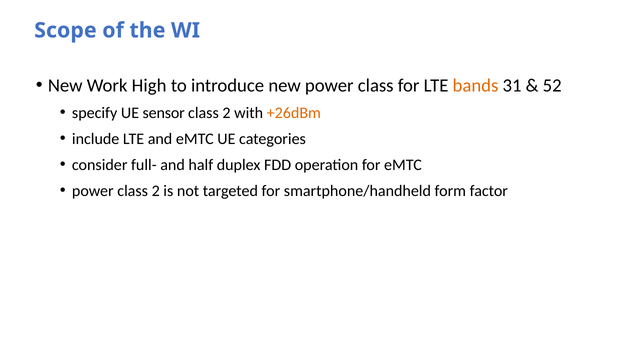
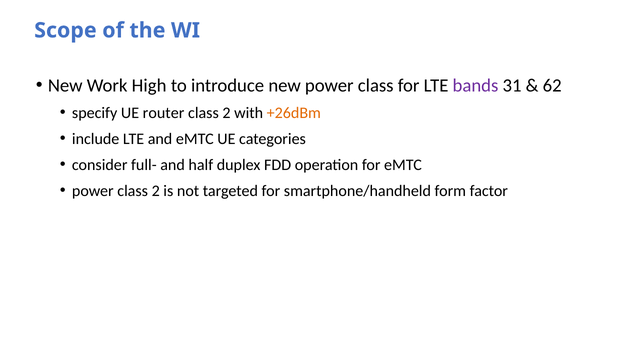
bands colour: orange -> purple
52: 52 -> 62
sensor: sensor -> router
